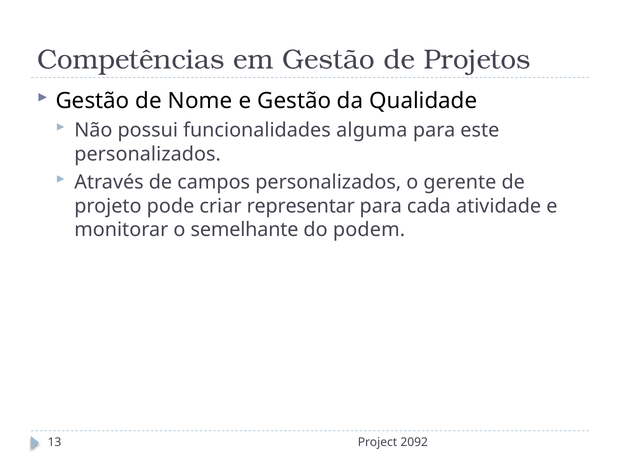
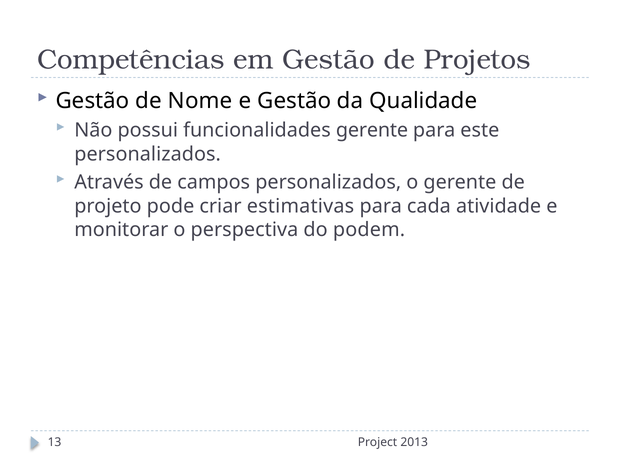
funcionalidades alguma: alguma -> gerente
representar: representar -> estimativas
semelhante: semelhante -> perspectiva
2092: 2092 -> 2013
